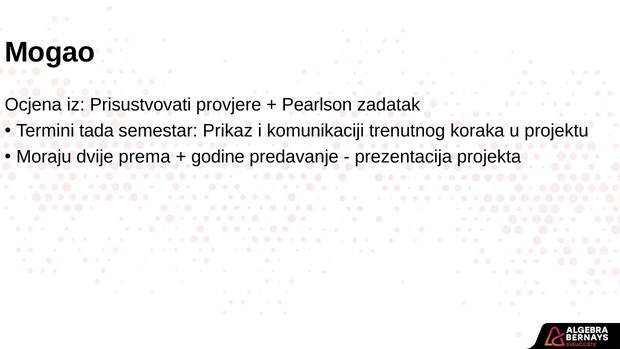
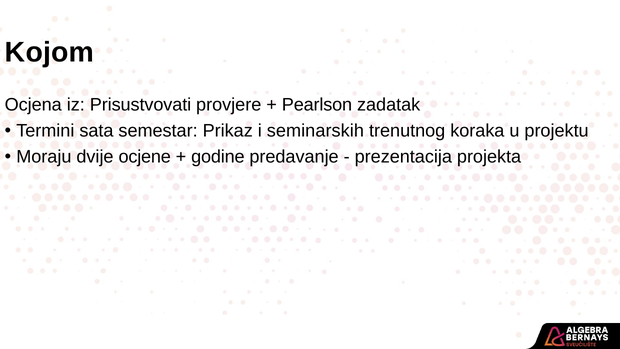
Mogao: Mogao -> Kojom
tada: tada -> sata
komunikaciji: komunikaciji -> seminarskih
prema: prema -> ocjene
